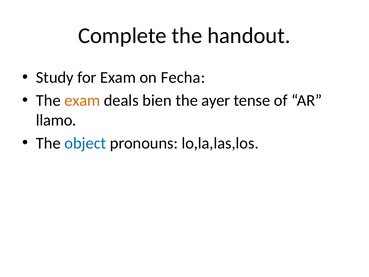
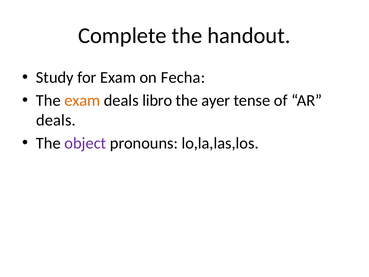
bien: bien -> libro
llamo at (56, 120): llamo -> deals
object colour: blue -> purple
